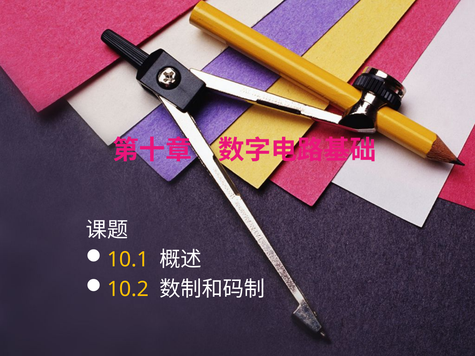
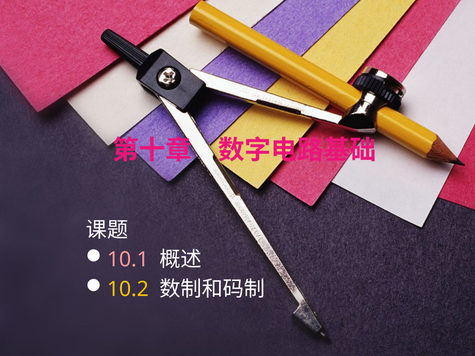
10.1 colour: yellow -> pink
